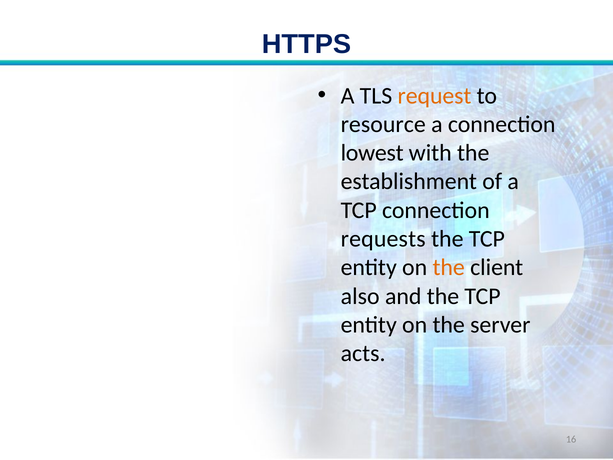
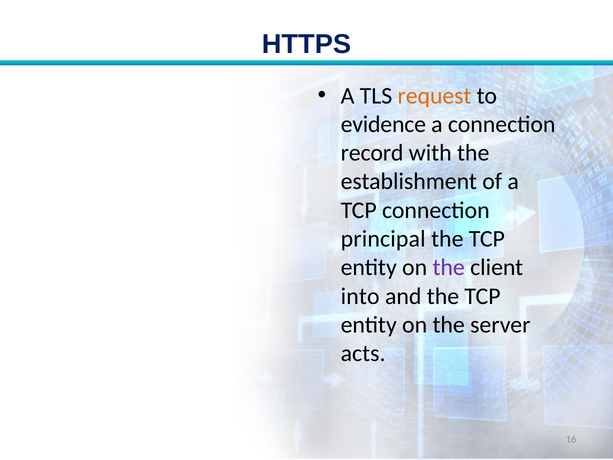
resource: resource -> evidence
lowest: lowest -> record
requests: requests -> principal
the at (449, 267) colour: orange -> purple
also: also -> into
